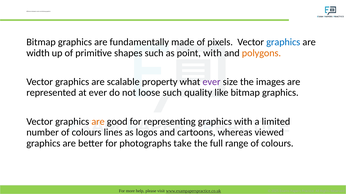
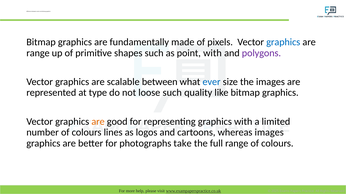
width at (38, 53): width -> range
polygons colour: orange -> purple
scalable property: property -> between
ever at (212, 82) colour: purple -> blue
at ever: ever -> type
whereas viewed: viewed -> images
